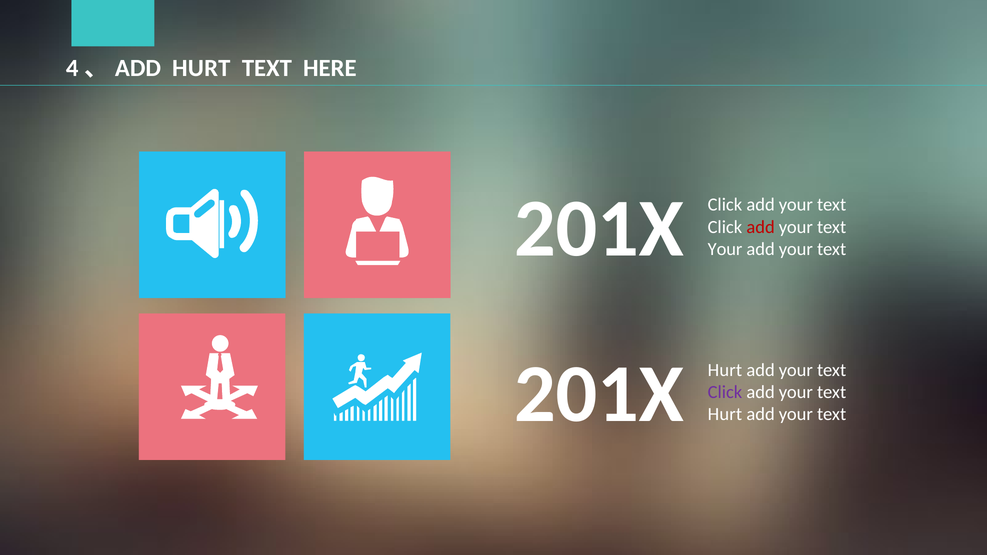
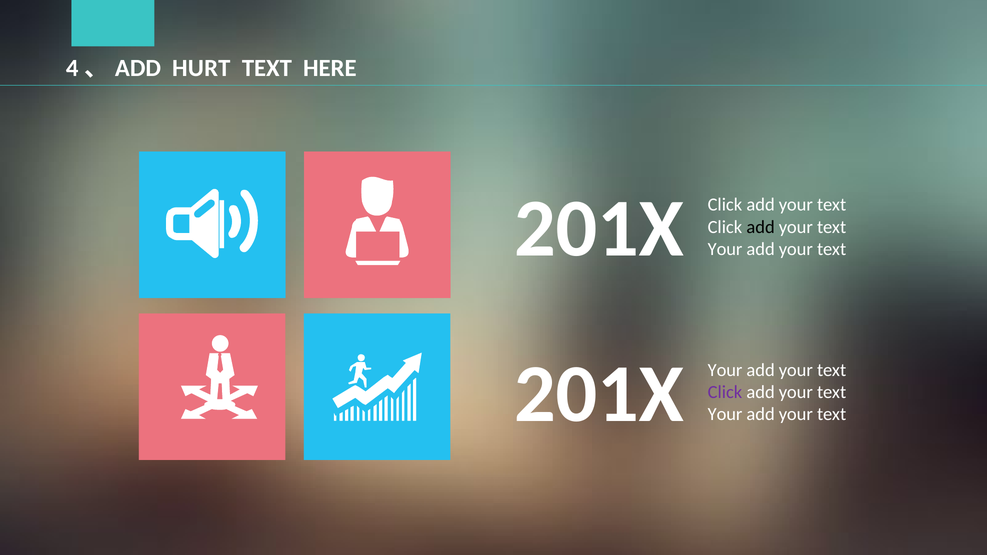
add at (761, 227) colour: red -> black
201X Hurt: Hurt -> Your
Hurt at (725, 414): Hurt -> Your
